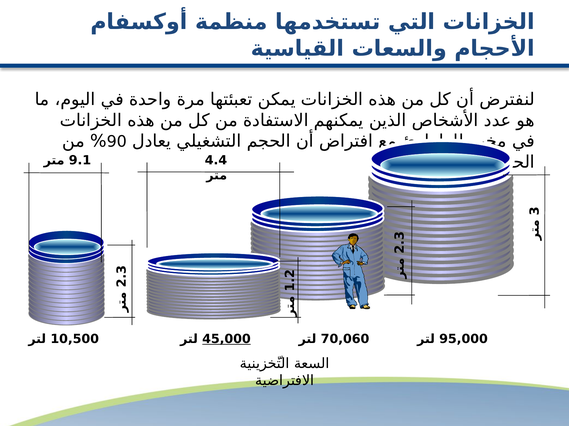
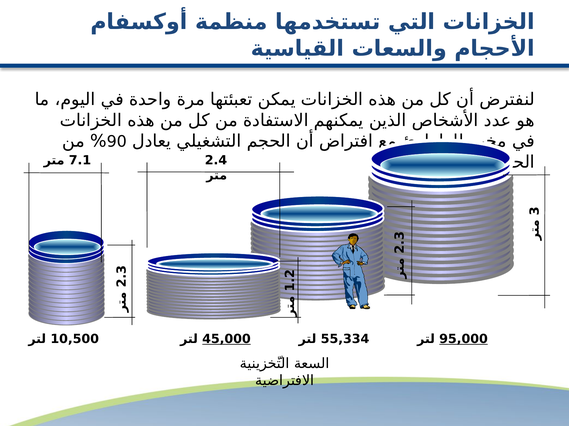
9.1: 9.1 -> 7.1
4.4: 4.4 -> 2.4
70,060: 70,060 -> 55,334
95,000 underline: none -> present
